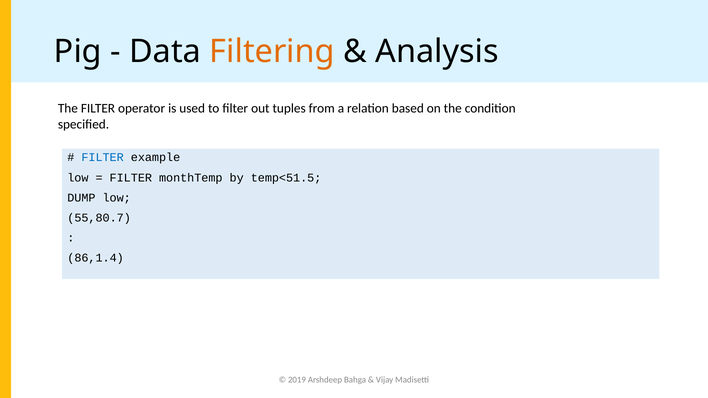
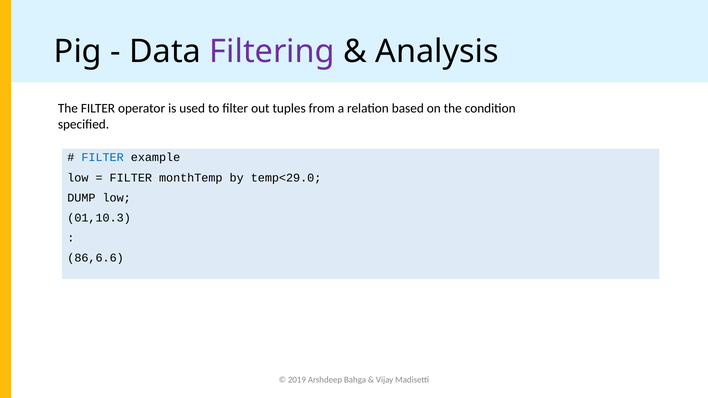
Filtering colour: orange -> purple
temp<51.5: temp<51.5 -> temp<29.0
55,80.7: 55,80.7 -> 01,10.3
86,1.4: 86,1.4 -> 86,6.6
